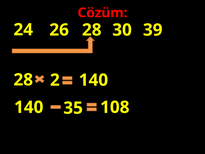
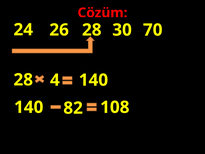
39: 39 -> 70
2: 2 -> 4
35: 35 -> 82
